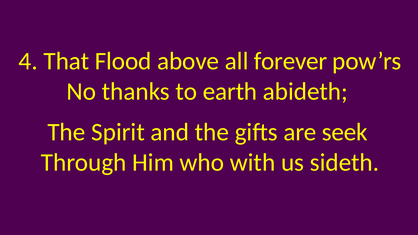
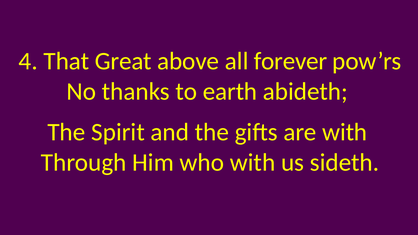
Flood: Flood -> Great
are seek: seek -> with
